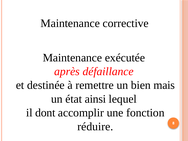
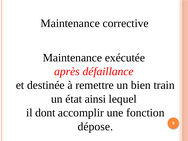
mais: mais -> train
réduire: réduire -> dépose
